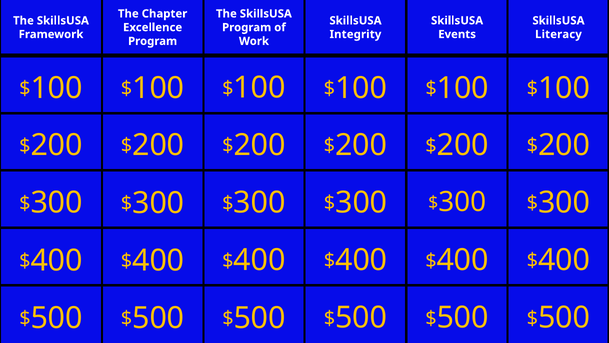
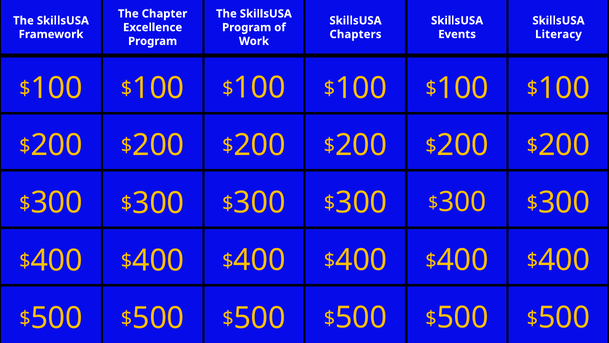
Integrity: Integrity -> Chapters
